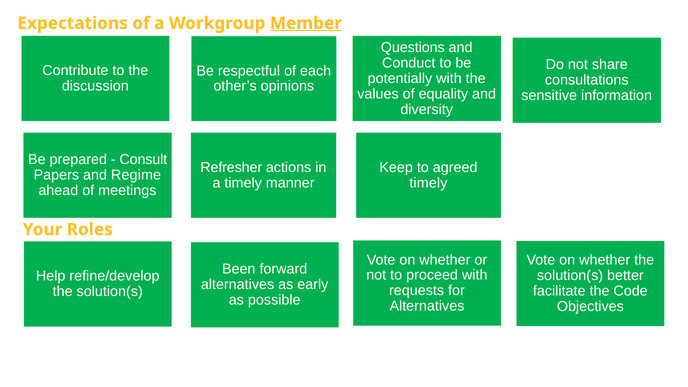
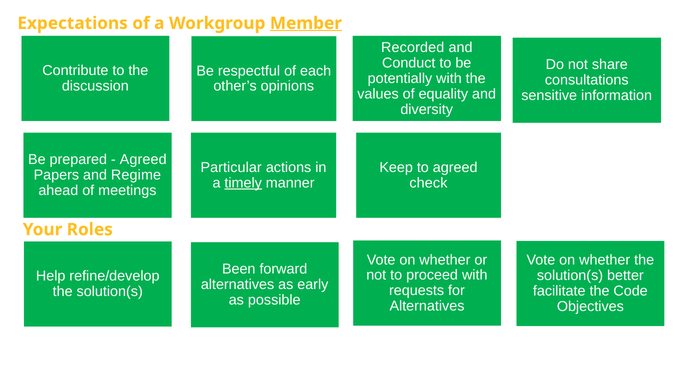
Questions: Questions -> Recorded
Consult at (143, 160): Consult -> Agreed
Refresher: Refresher -> Particular
timely at (243, 183) underline: none -> present
timely at (428, 183): timely -> check
